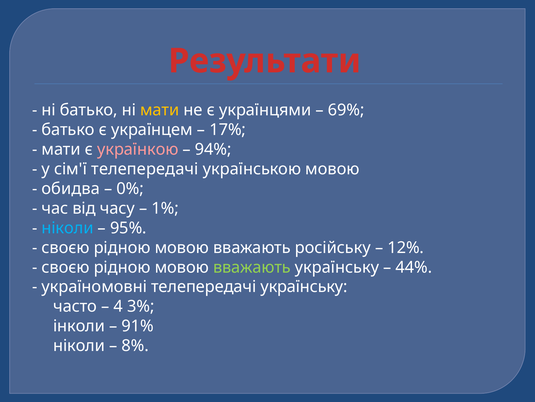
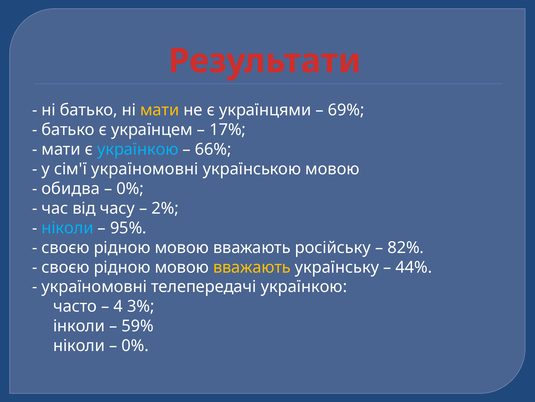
українкою at (138, 149) colour: pink -> light blue
94%: 94% -> 66%
сім'ї телепередачі: телепередачі -> україномовні
1%: 1% -> 2%
12%: 12% -> 82%
вважають at (252, 267) colour: light green -> yellow
телепередачі українську: українську -> українкою
91%: 91% -> 59%
8% at (135, 345): 8% -> 0%
